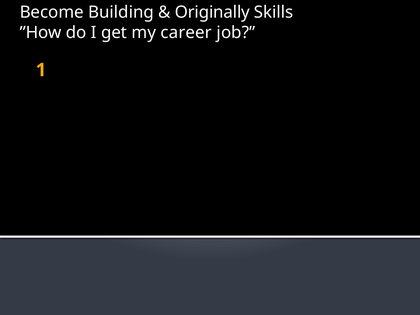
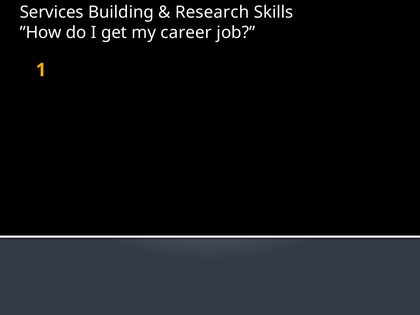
Become: Become -> Services
Originally: Originally -> Research
